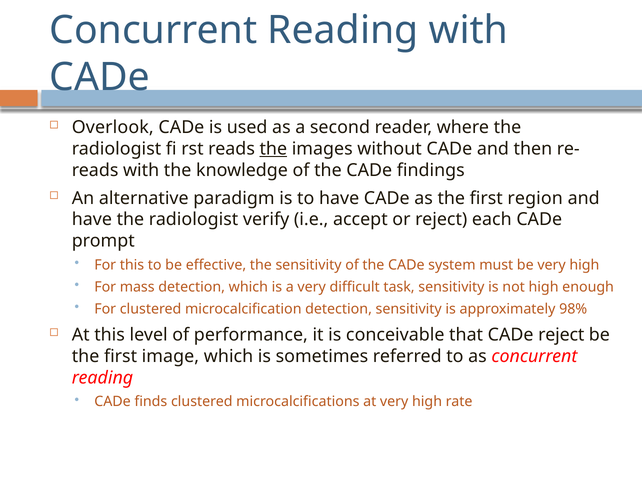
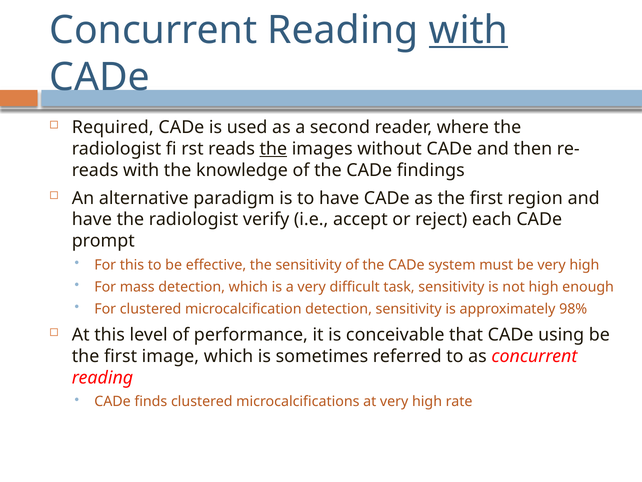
with at (468, 30) underline: none -> present
Overlook: Overlook -> Required
CADe reject: reject -> using
